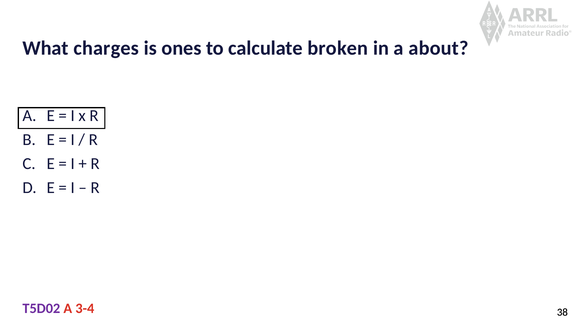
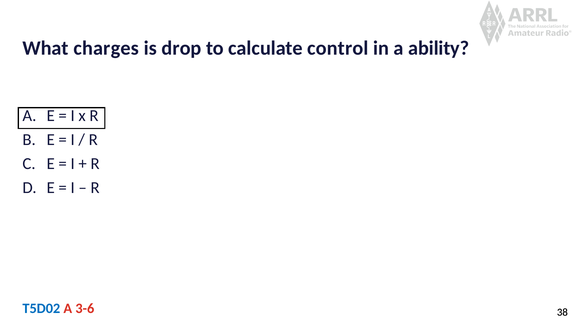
ones: ones -> drop
broken: broken -> control
about: about -> ability
T5D02 colour: purple -> blue
3-4: 3-4 -> 3-6
